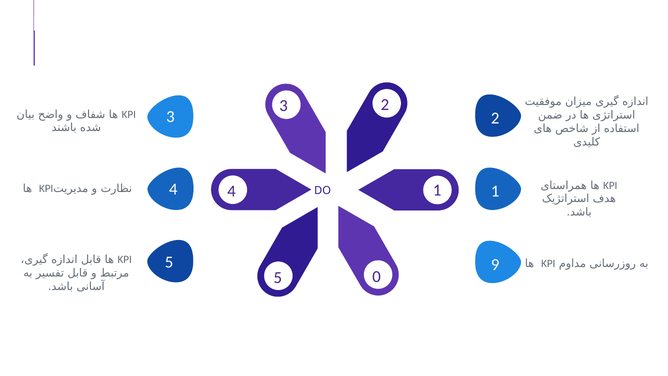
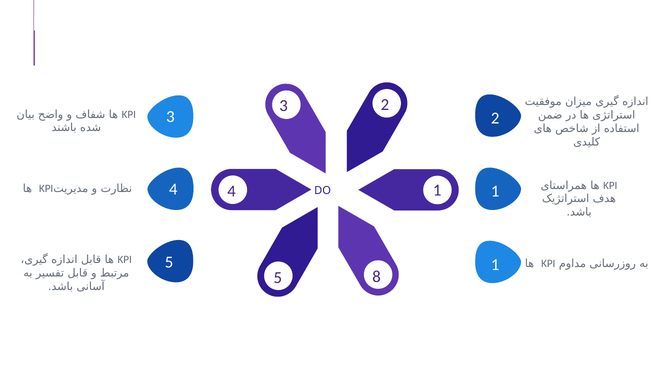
5 9: 9 -> 1
0: 0 -> 8
